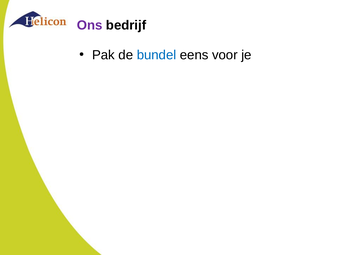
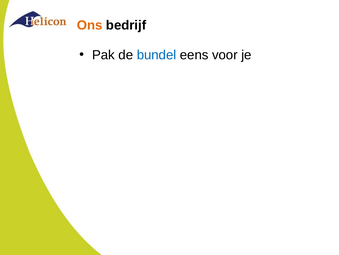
Ons colour: purple -> orange
